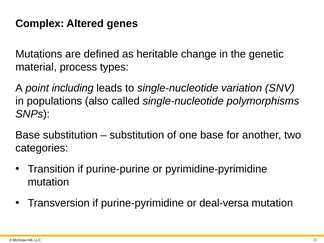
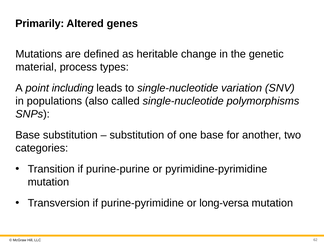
Complex: Complex -> Primarily
deal-versa: deal-versa -> long-versa
